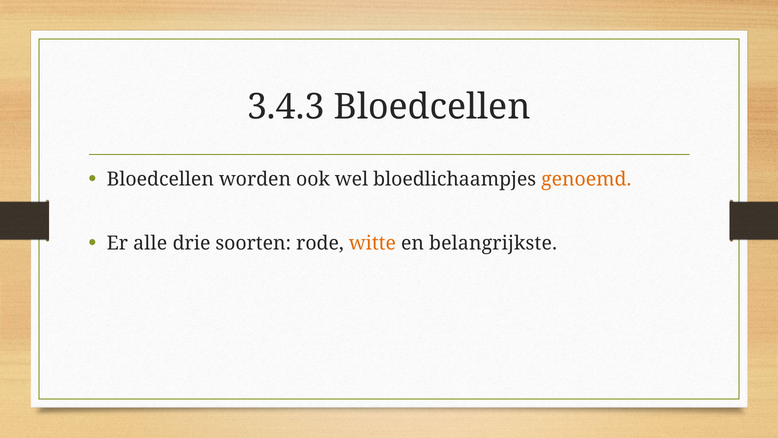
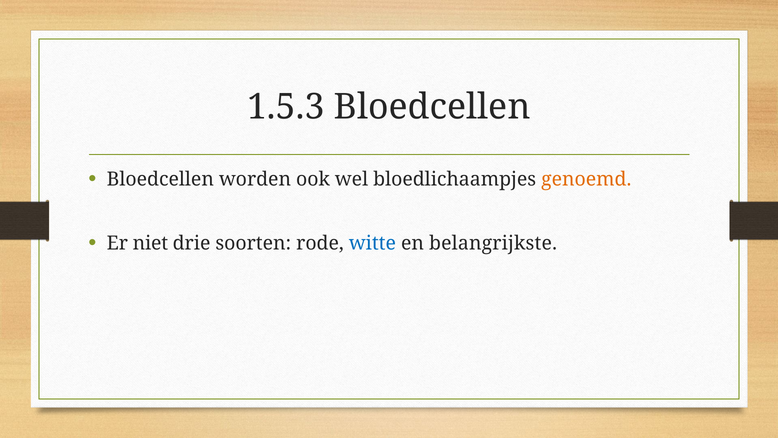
3.4.3: 3.4.3 -> 1.5.3
alle: alle -> niet
witte colour: orange -> blue
